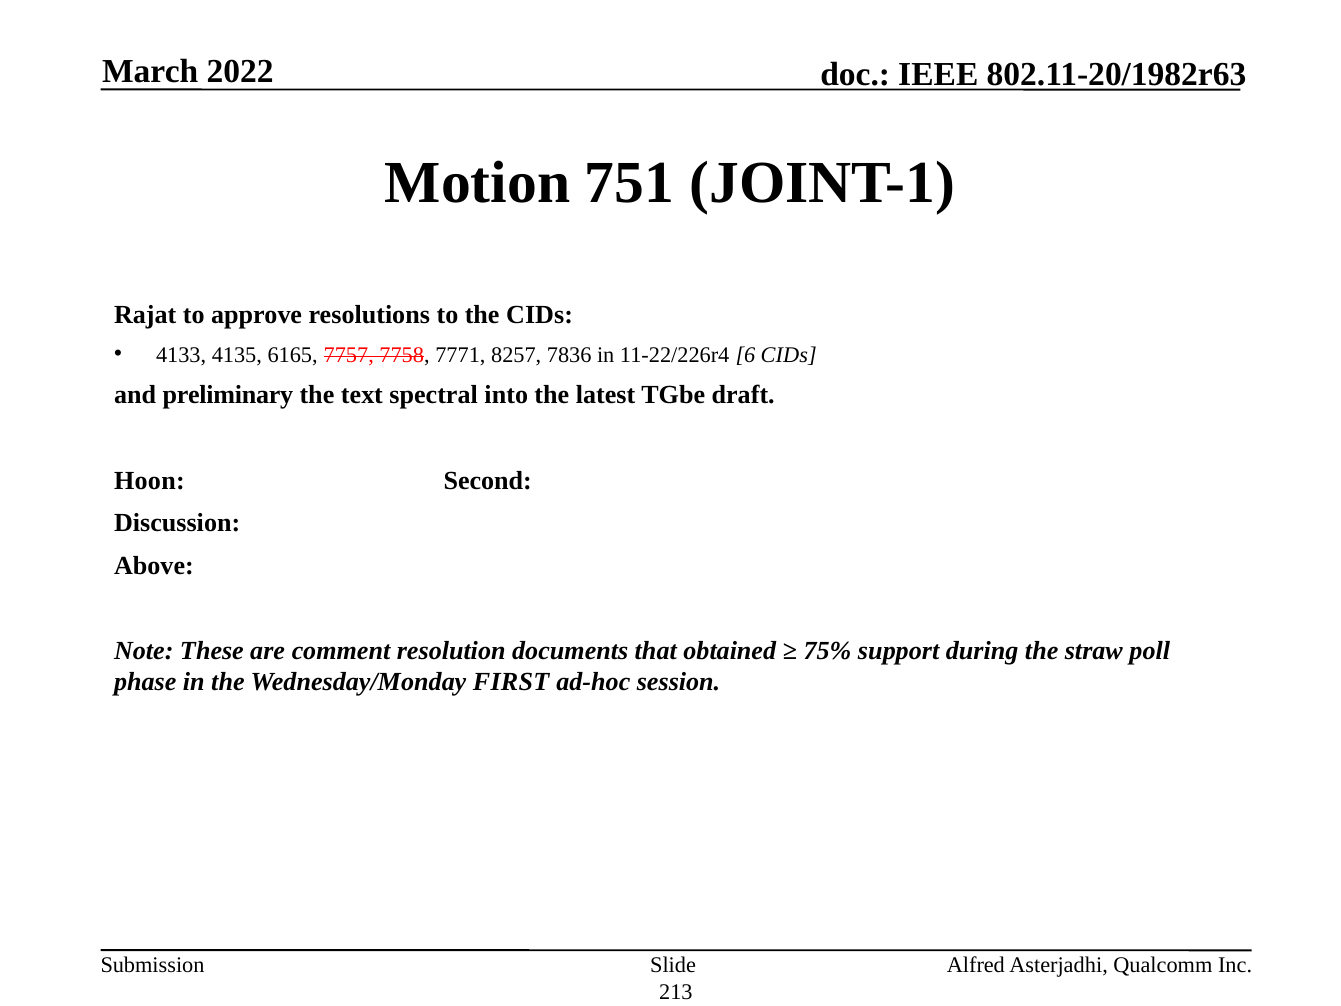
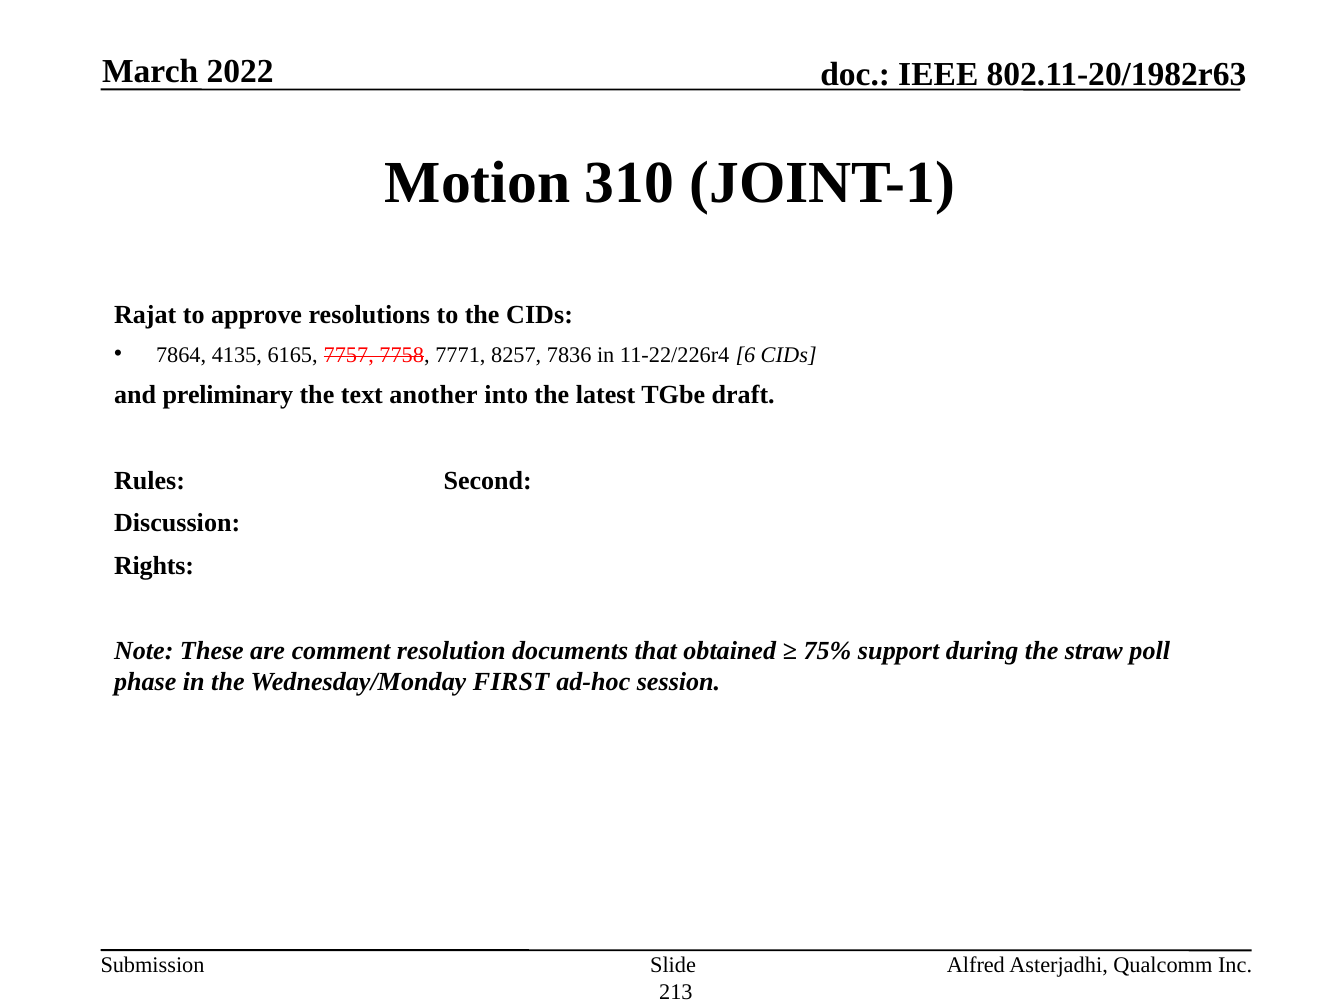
751: 751 -> 310
4133: 4133 -> 7864
spectral: spectral -> another
Hoon: Hoon -> Rules
Above: Above -> Rights
